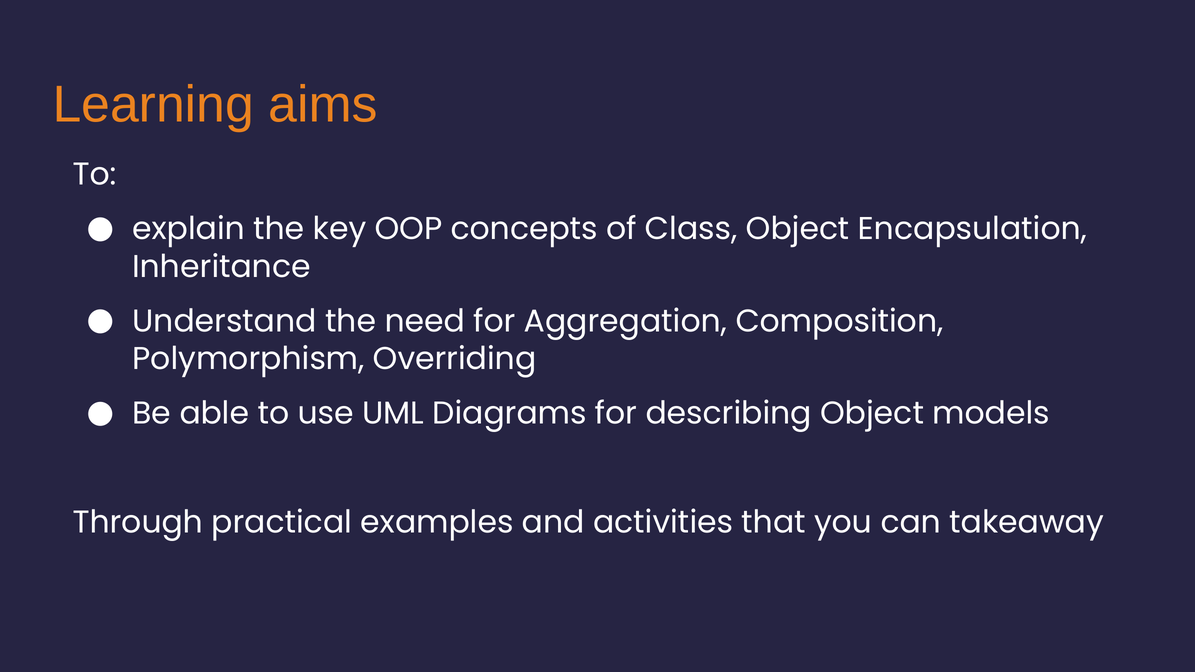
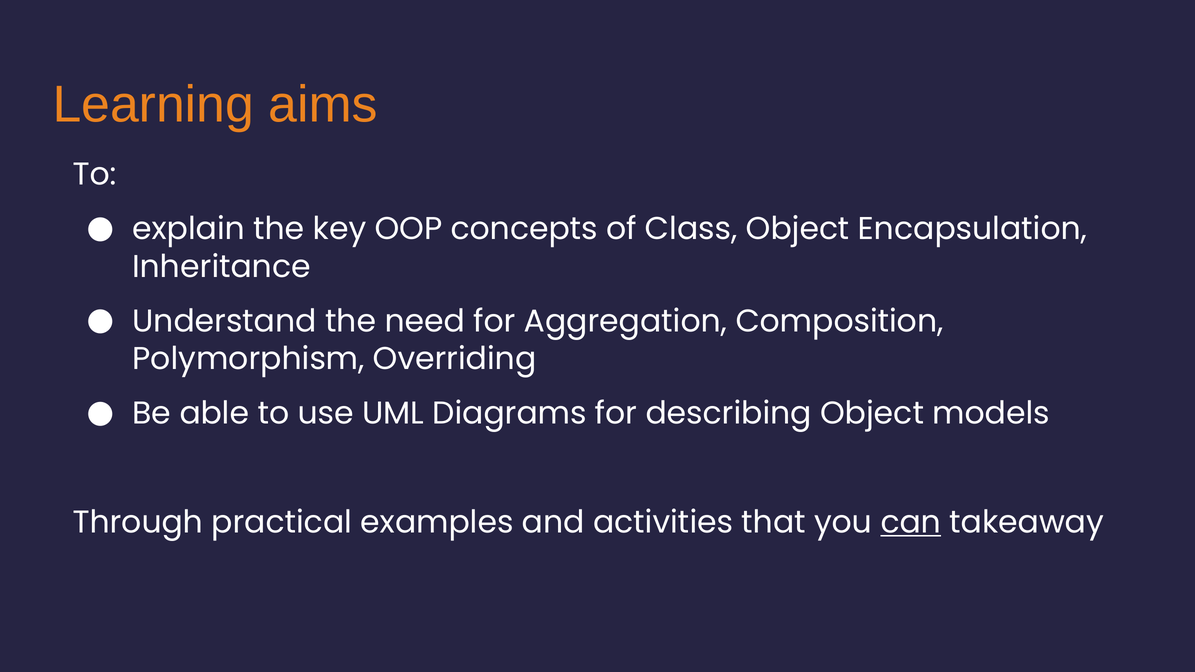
can underline: none -> present
